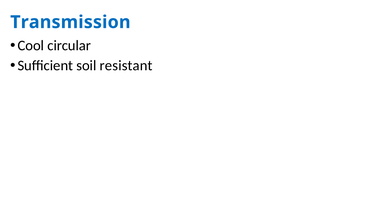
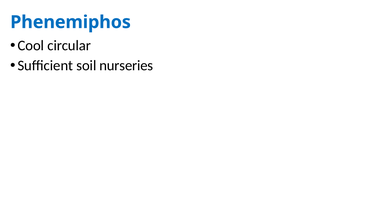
Transmission: Transmission -> Phenemiphos
resistant: resistant -> nurseries
